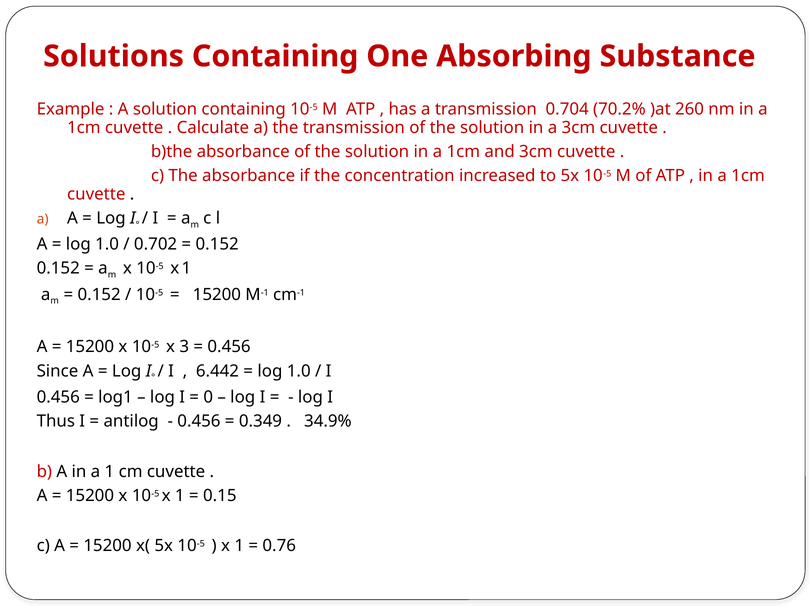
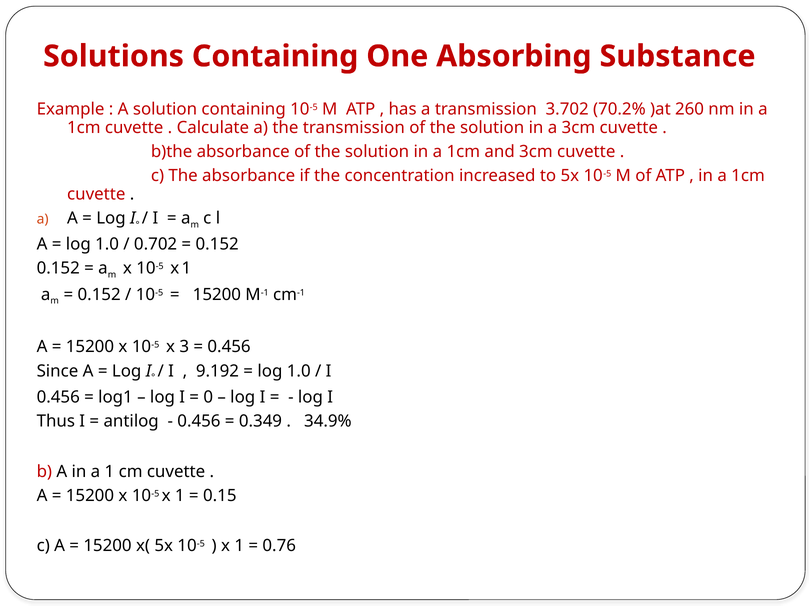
0.704: 0.704 -> 3.702
6.442: 6.442 -> 9.192
